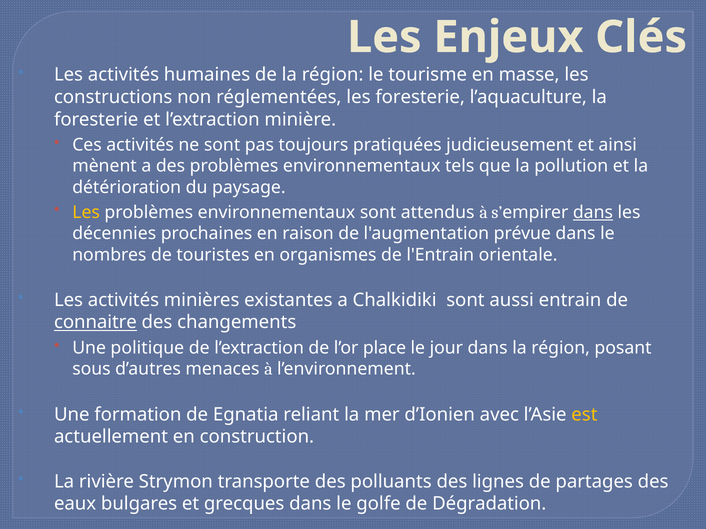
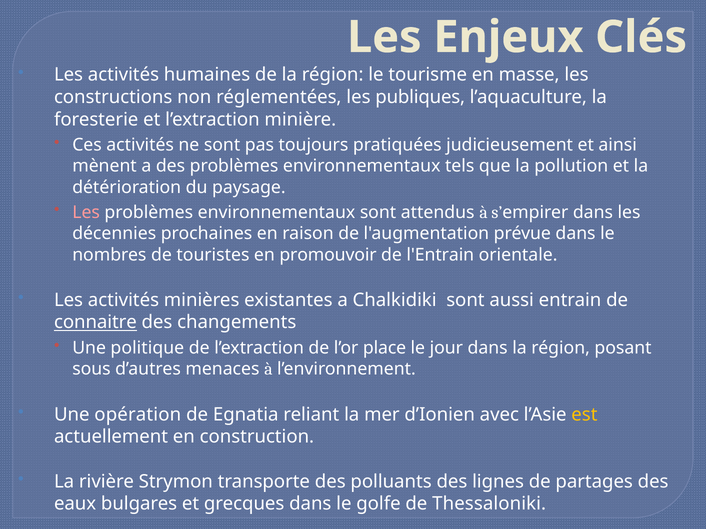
les foresterie: foresterie -> publiques
Les at (86, 213) colour: yellow -> pink
dans at (593, 213) underline: present -> none
organismes: organismes -> promouvoir
formation: formation -> opération
Dégradation: Dégradation -> Thessaloniki
